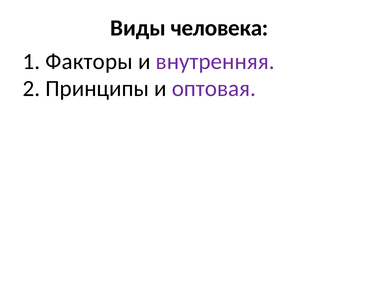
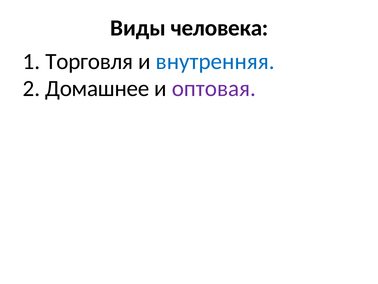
Факторы: Факторы -> Торговля
внутренняя colour: purple -> blue
Принципы: Принципы -> Домашнее
